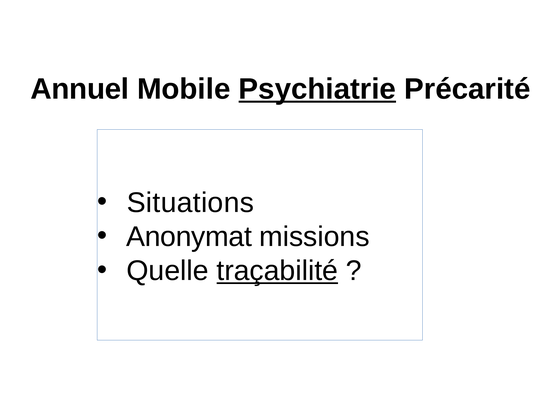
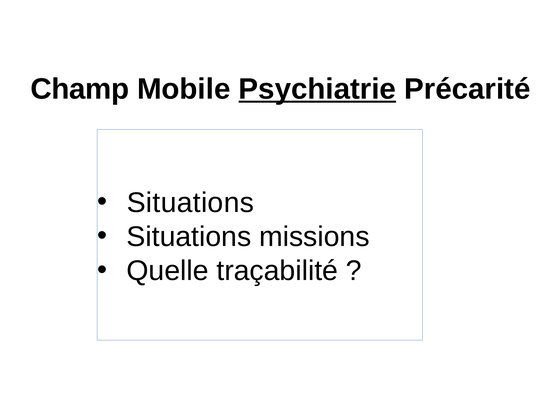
Annuel: Annuel -> Champ
Anonymat at (189, 237): Anonymat -> Situations
traçabilité underline: present -> none
